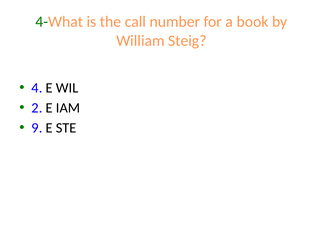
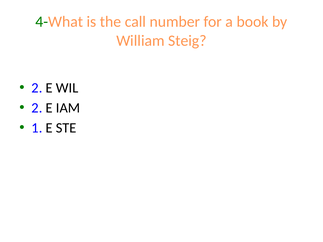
4 at (37, 88): 4 -> 2
9: 9 -> 1
